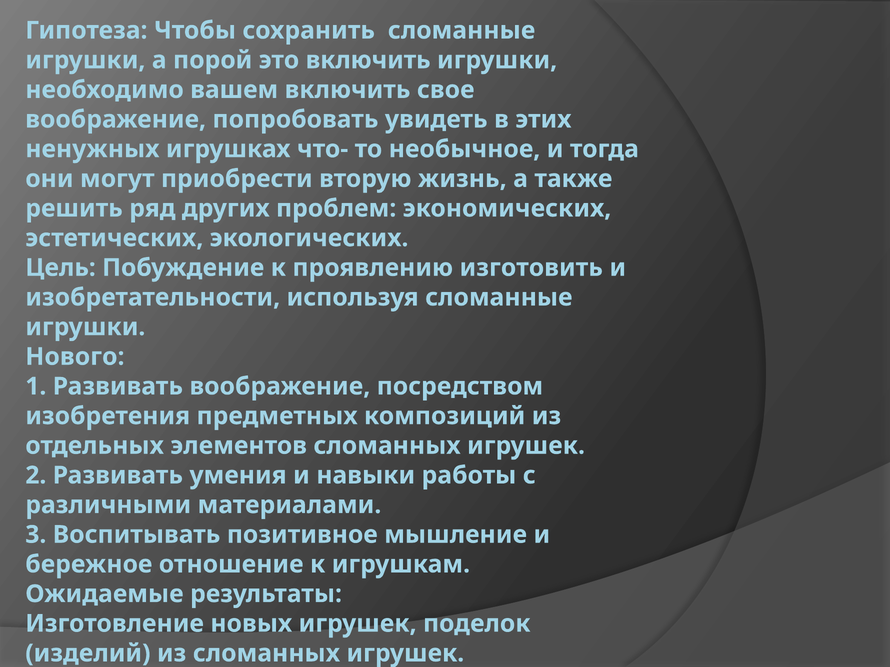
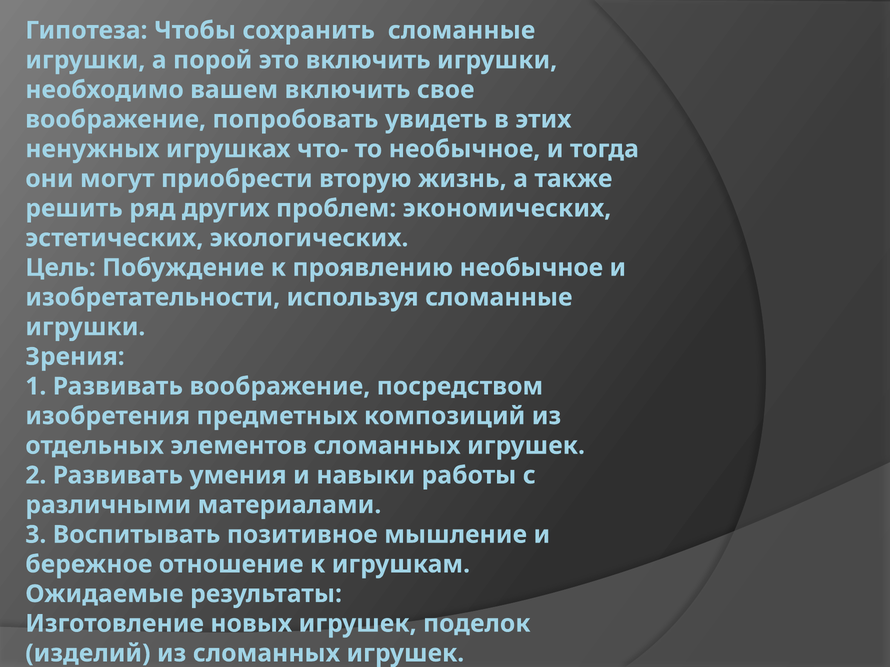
проявлению изготовить: изготовить -> необычное
Нового: Нового -> Зрения
